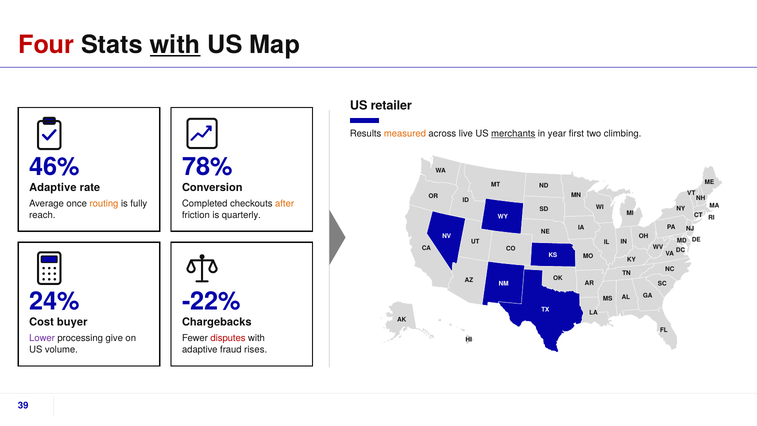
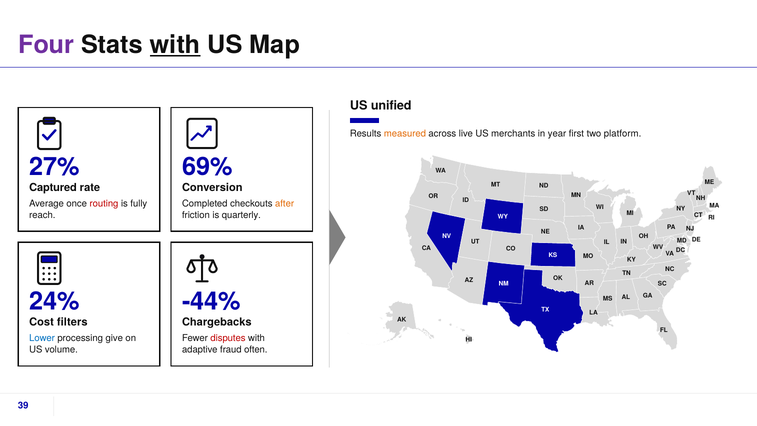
Four colour: red -> purple
retailer: retailer -> unified
merchants underline: present -> none
climbing: climbing -> platform
46%: 46% -> 27%
78%: 78% -> 69%
Adaptive at (53, 188): Adaptive -> Captured
routing colour: orange -> red
-22%: -22% -> -44%
buyer: buyer -> filters
Lower colour: purple -> blue
rises: rises -> often
